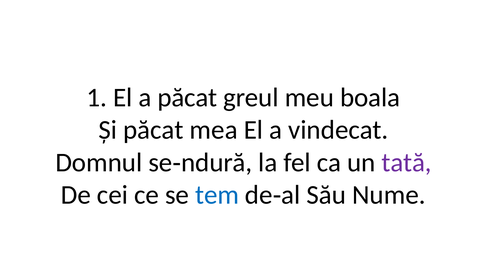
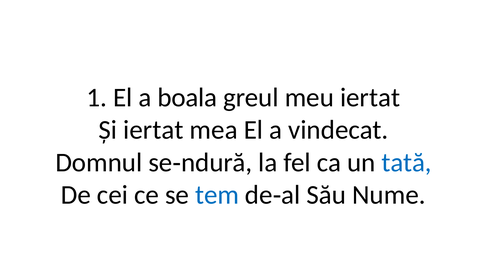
a păcat: păcat -> boala
meu boala: boala -> iertat
Și păcat: păcat -> iertat
tată colour: purple -> blue
